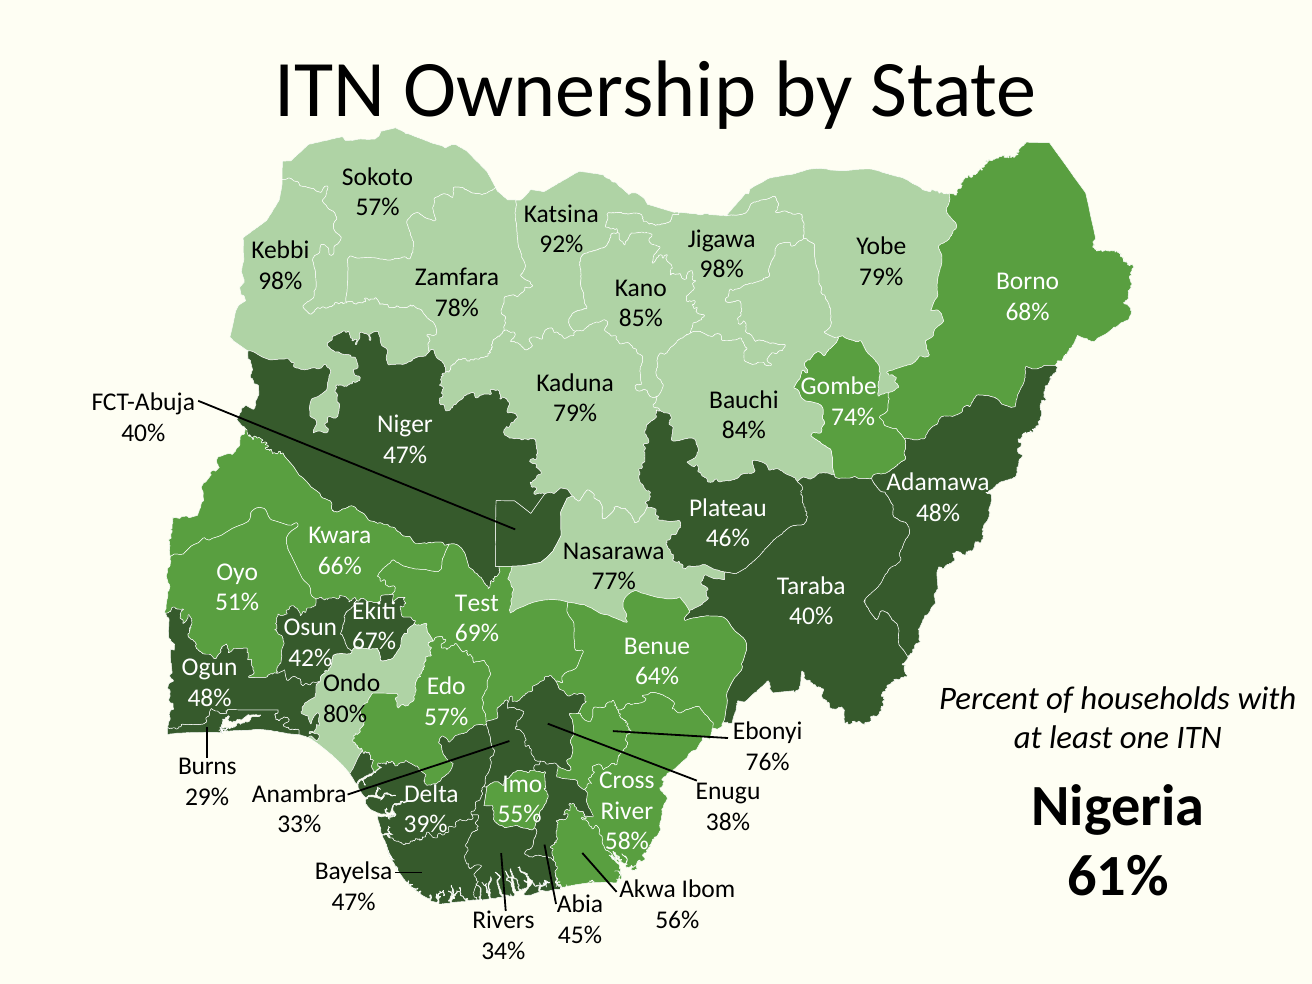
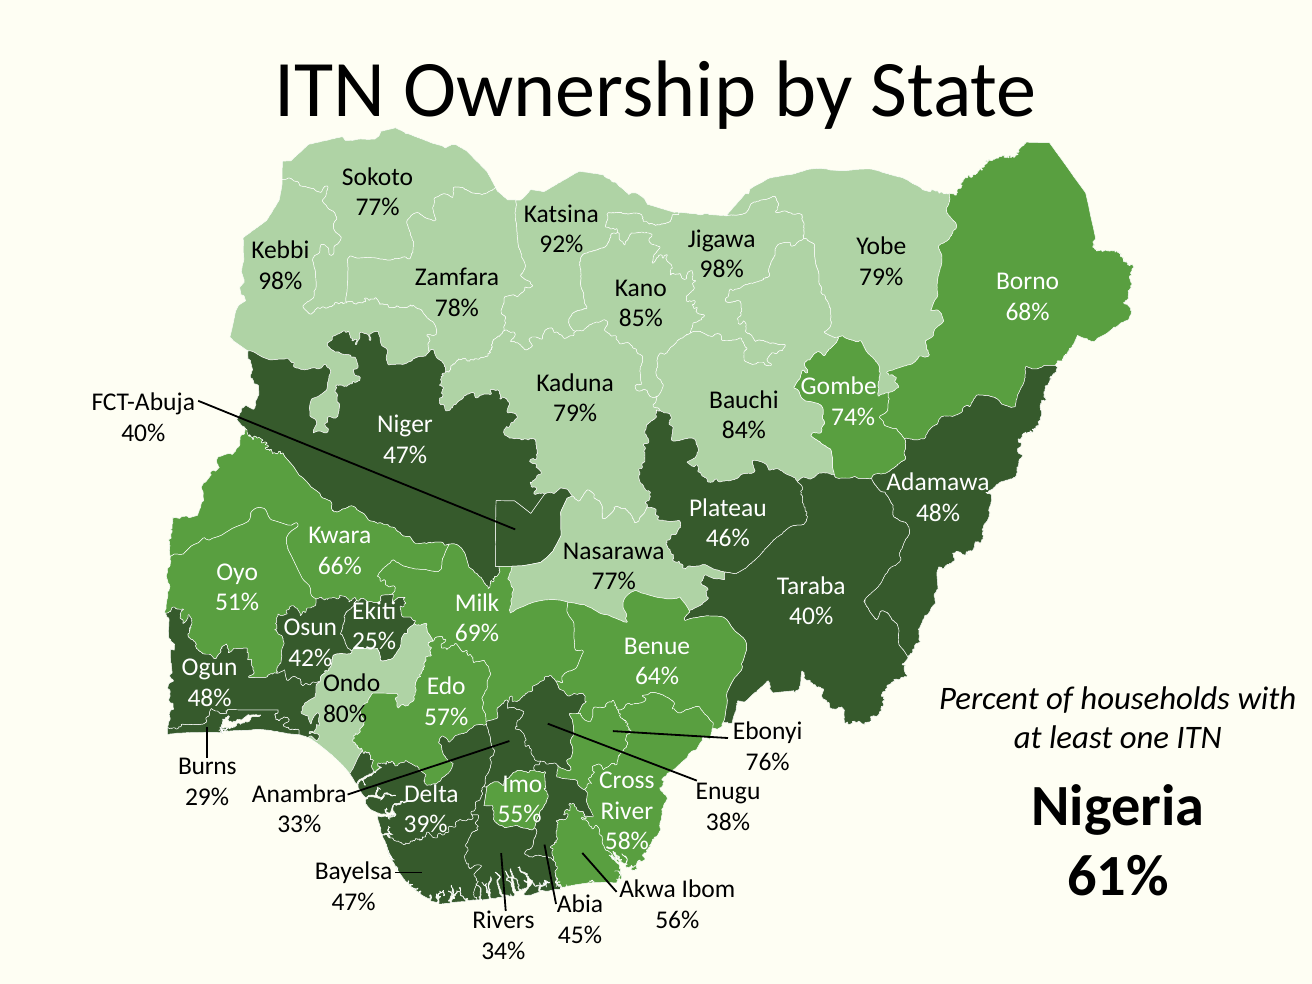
57% at (378, 207): 57% -> 77%
Test: Test -> Milk
67%: 67% -> 25%
